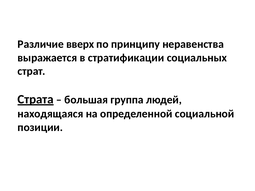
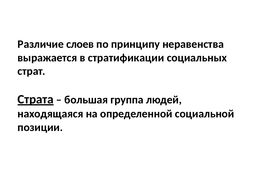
вверх: вверх -> слоев
